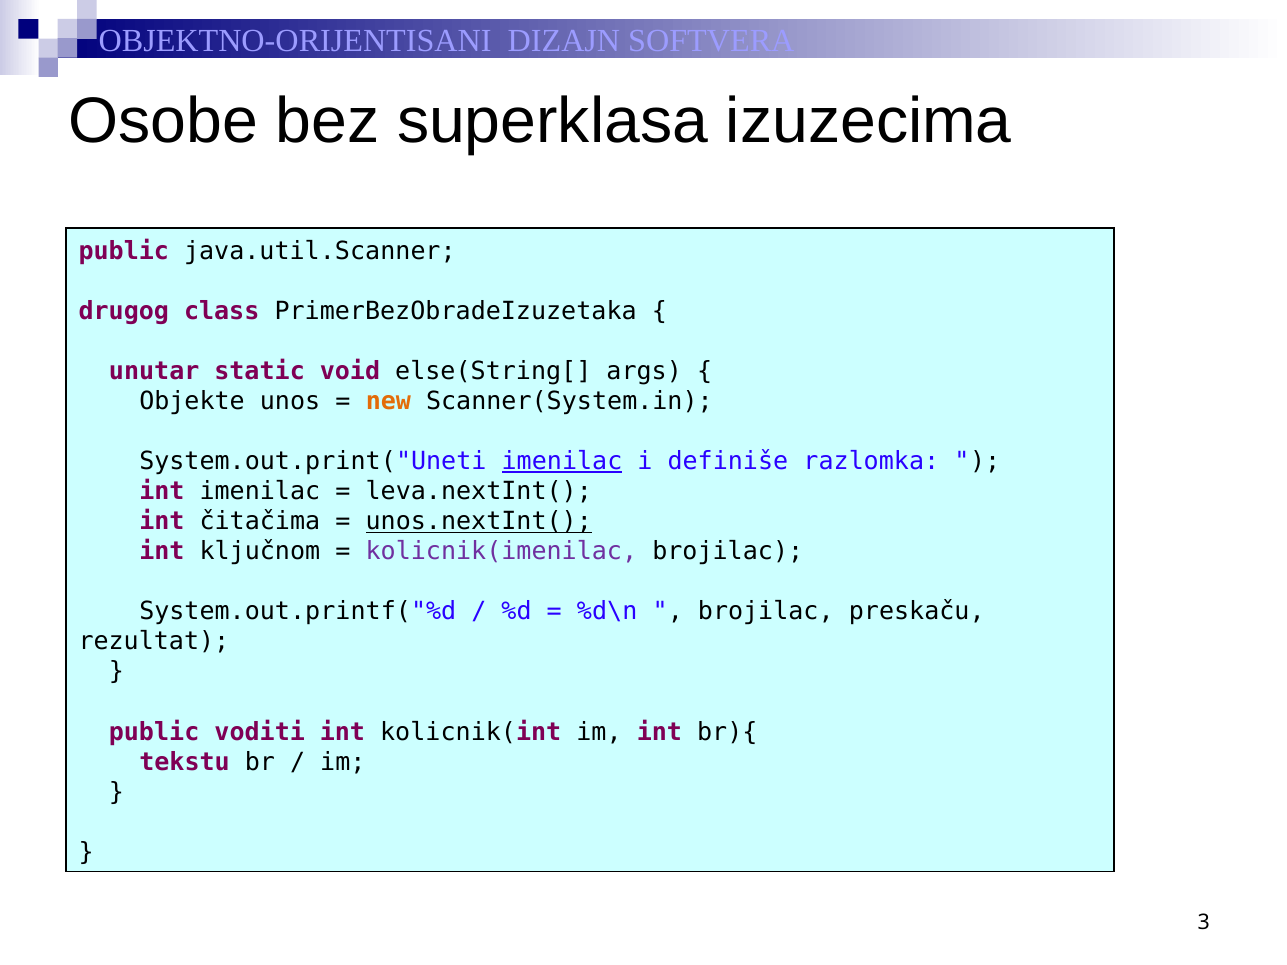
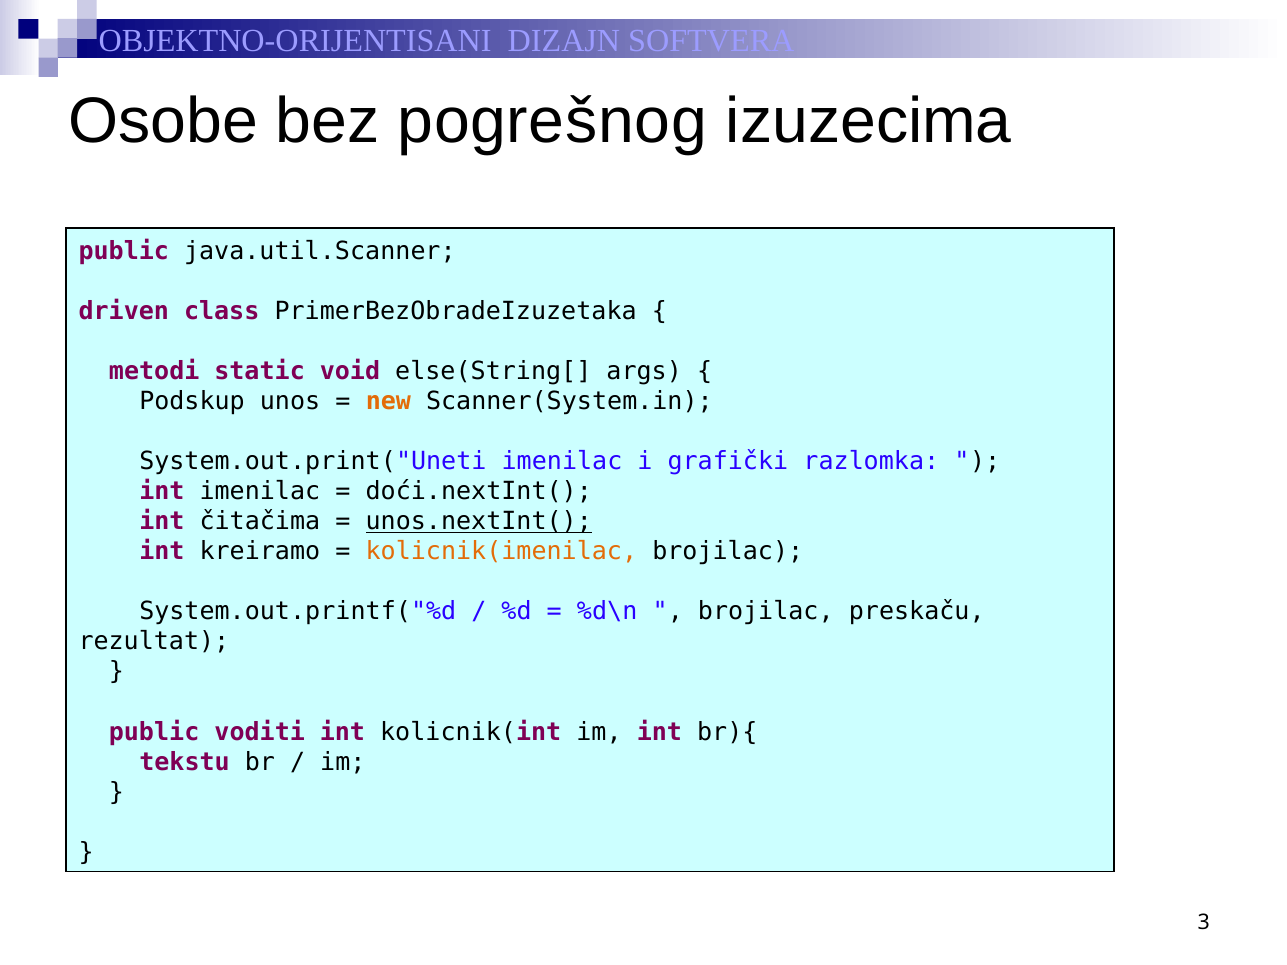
superklasa: superklasa -> pogrešnog
drugog: drugog -> driven
unutar: unutar -> metodi
Objekte: Objekte -> Podskup
imenilac at (562, 462) underline: present -> none
definiše: definiše -> grafički
leva.nextInt(: leva.nextInt( -> doći.nextInt(
ključnom: ključnom -> kreiramo
kolicnik(imenilac colour: purple -> orange
